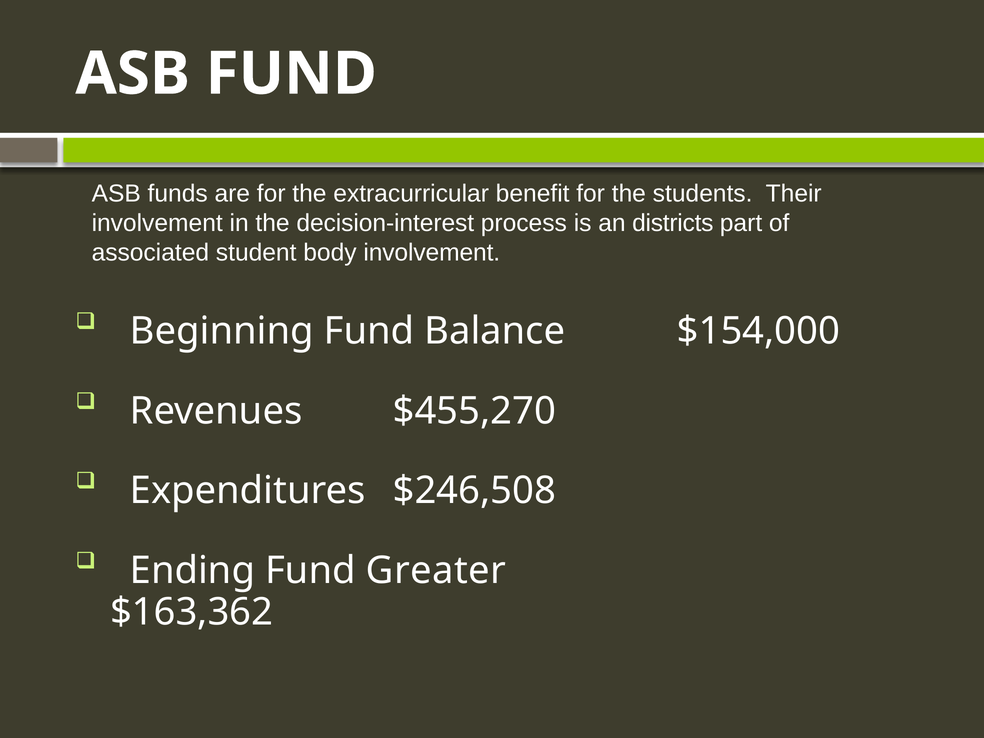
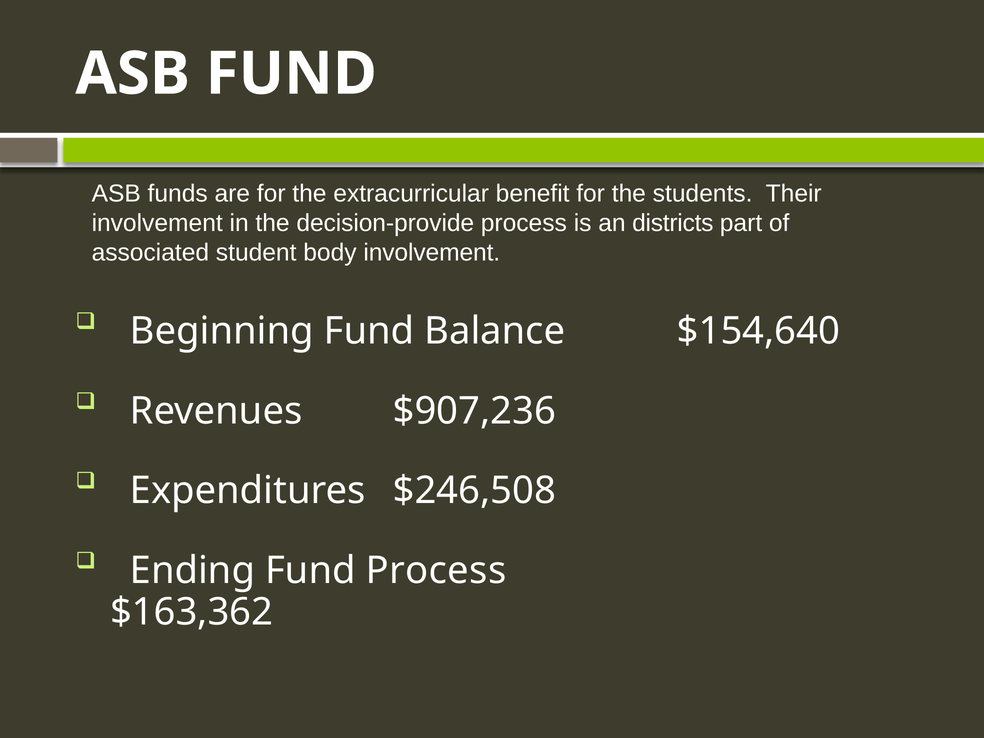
decision-interest: decision-interest -> decision-provide
$154,000: $154,000 -> $154,640
$455,270: $455,270 -> $907,236
Fund Greater: Greater -> Process
